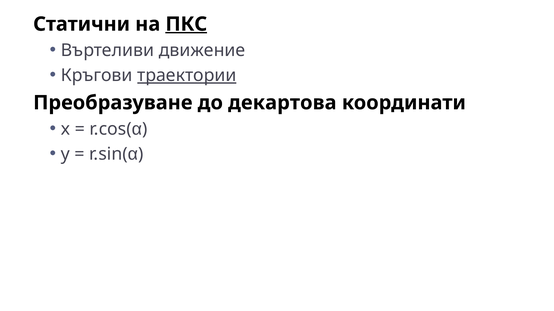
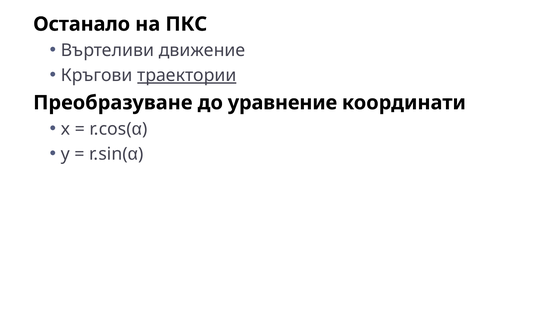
Статични: Статични -> Останало
ПКС underline: present -> none
декартова: декартова -> уравнение
